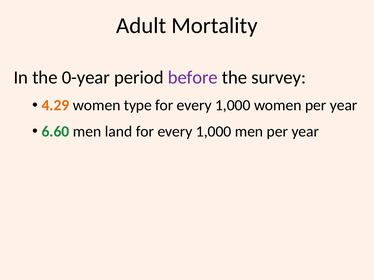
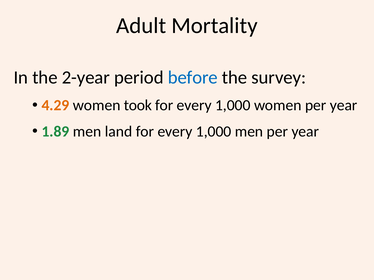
0-year: 0-year -> 2-year
before colour: purple -> blue
type: type -> took
6.60: 6.60 -> 1.89
